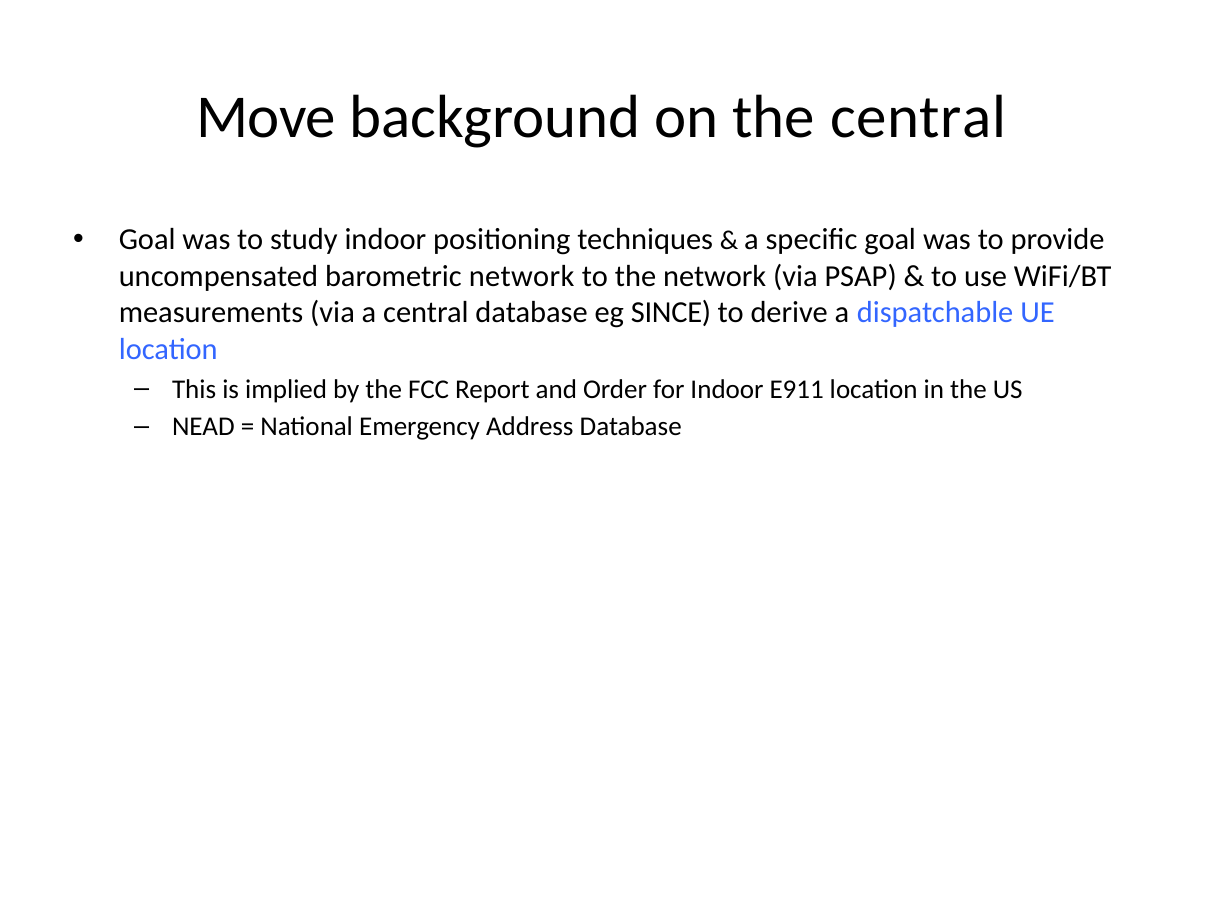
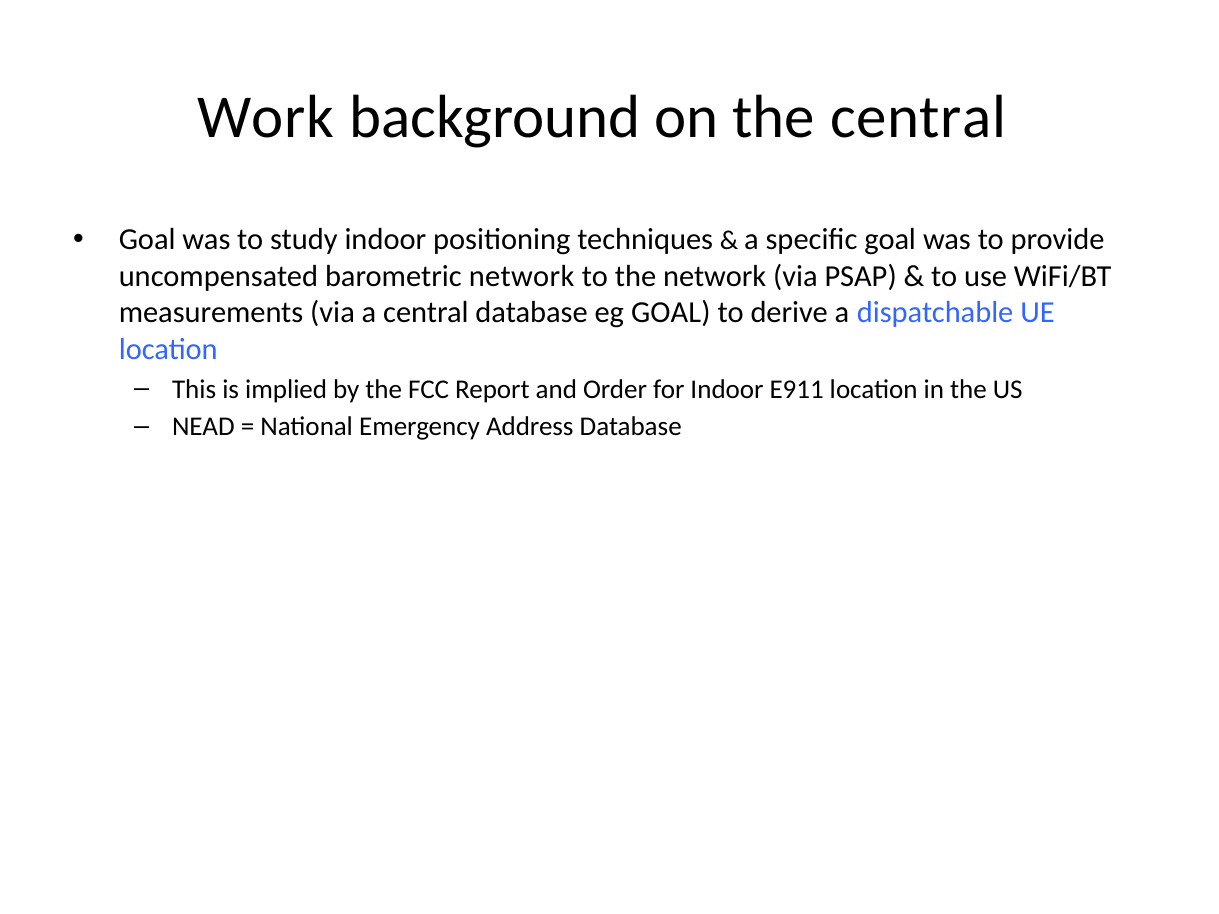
Move: Move -> Work
eg SINCE: SINCE -> GOAL
